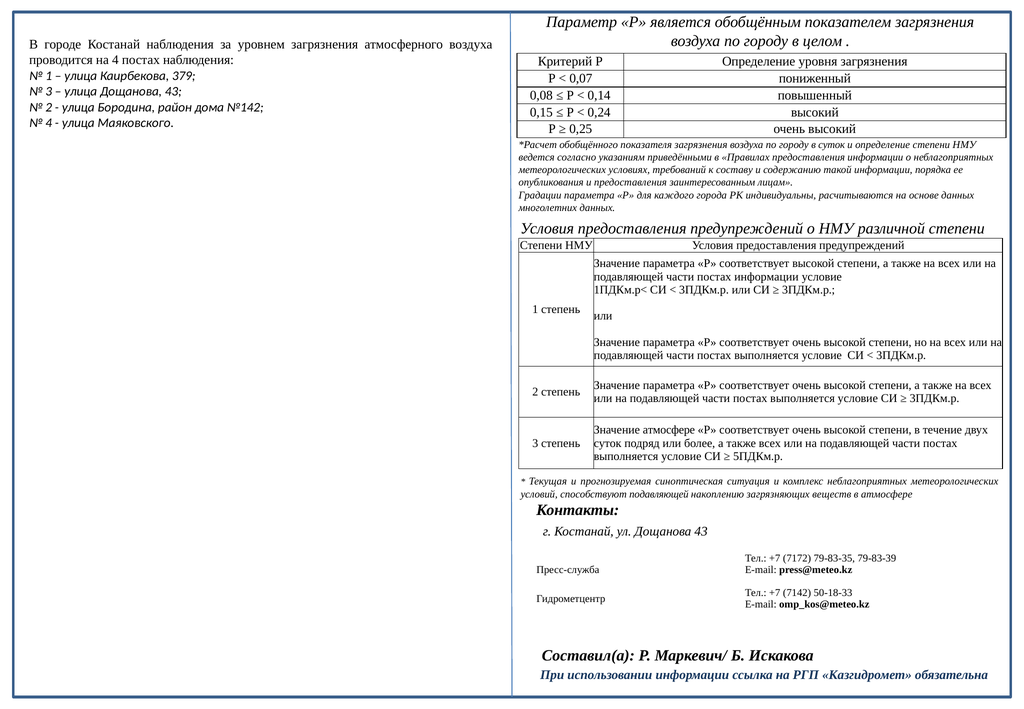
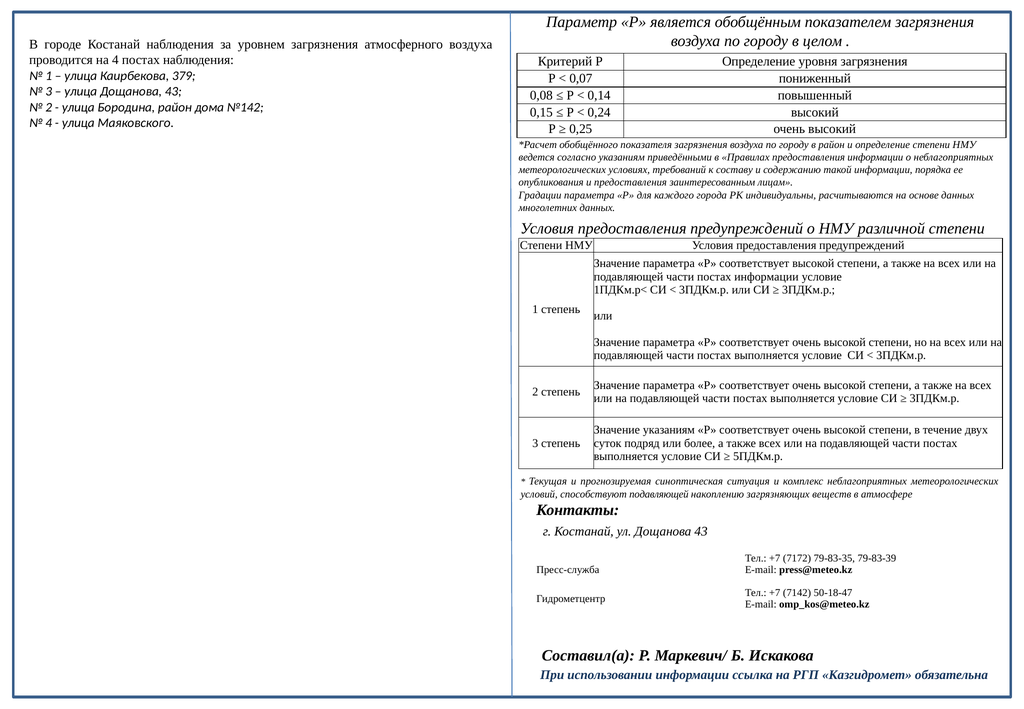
в суток: суток -> район
Значение атмосфере: атмосфере -> указаниям
50-18-33: 50-18-33 -> 50-18-47
